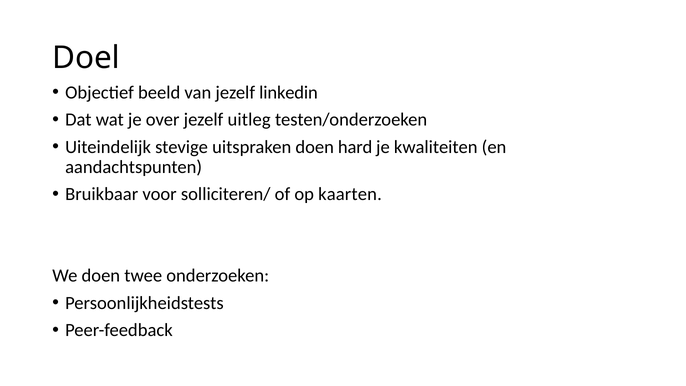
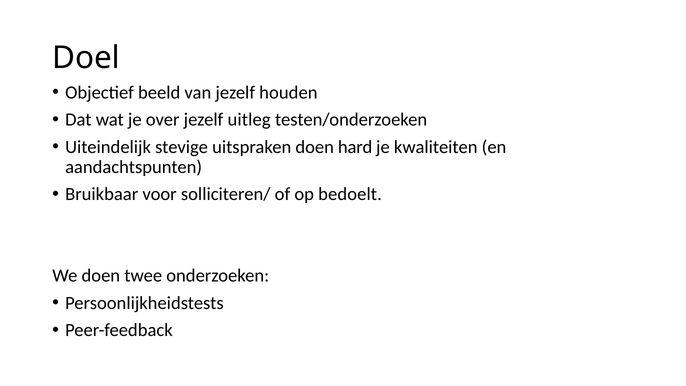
linkedin: linkedin -> houden
kaarten: kaarten -> bedoelt
